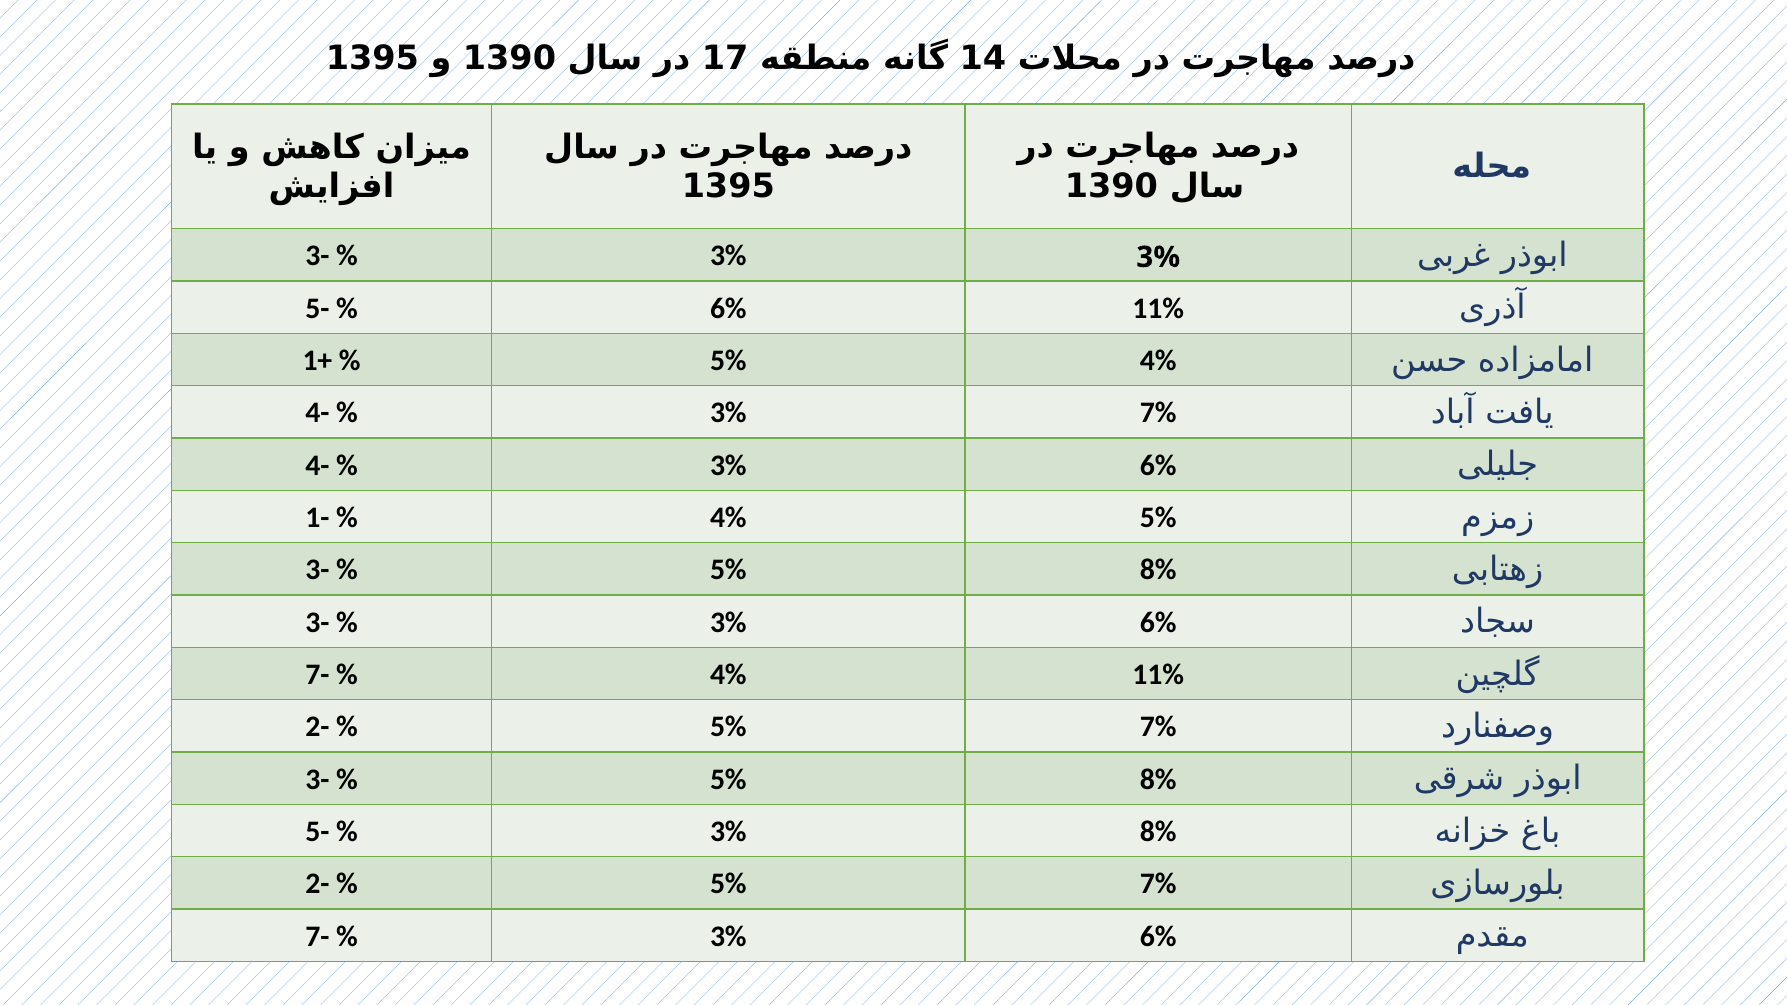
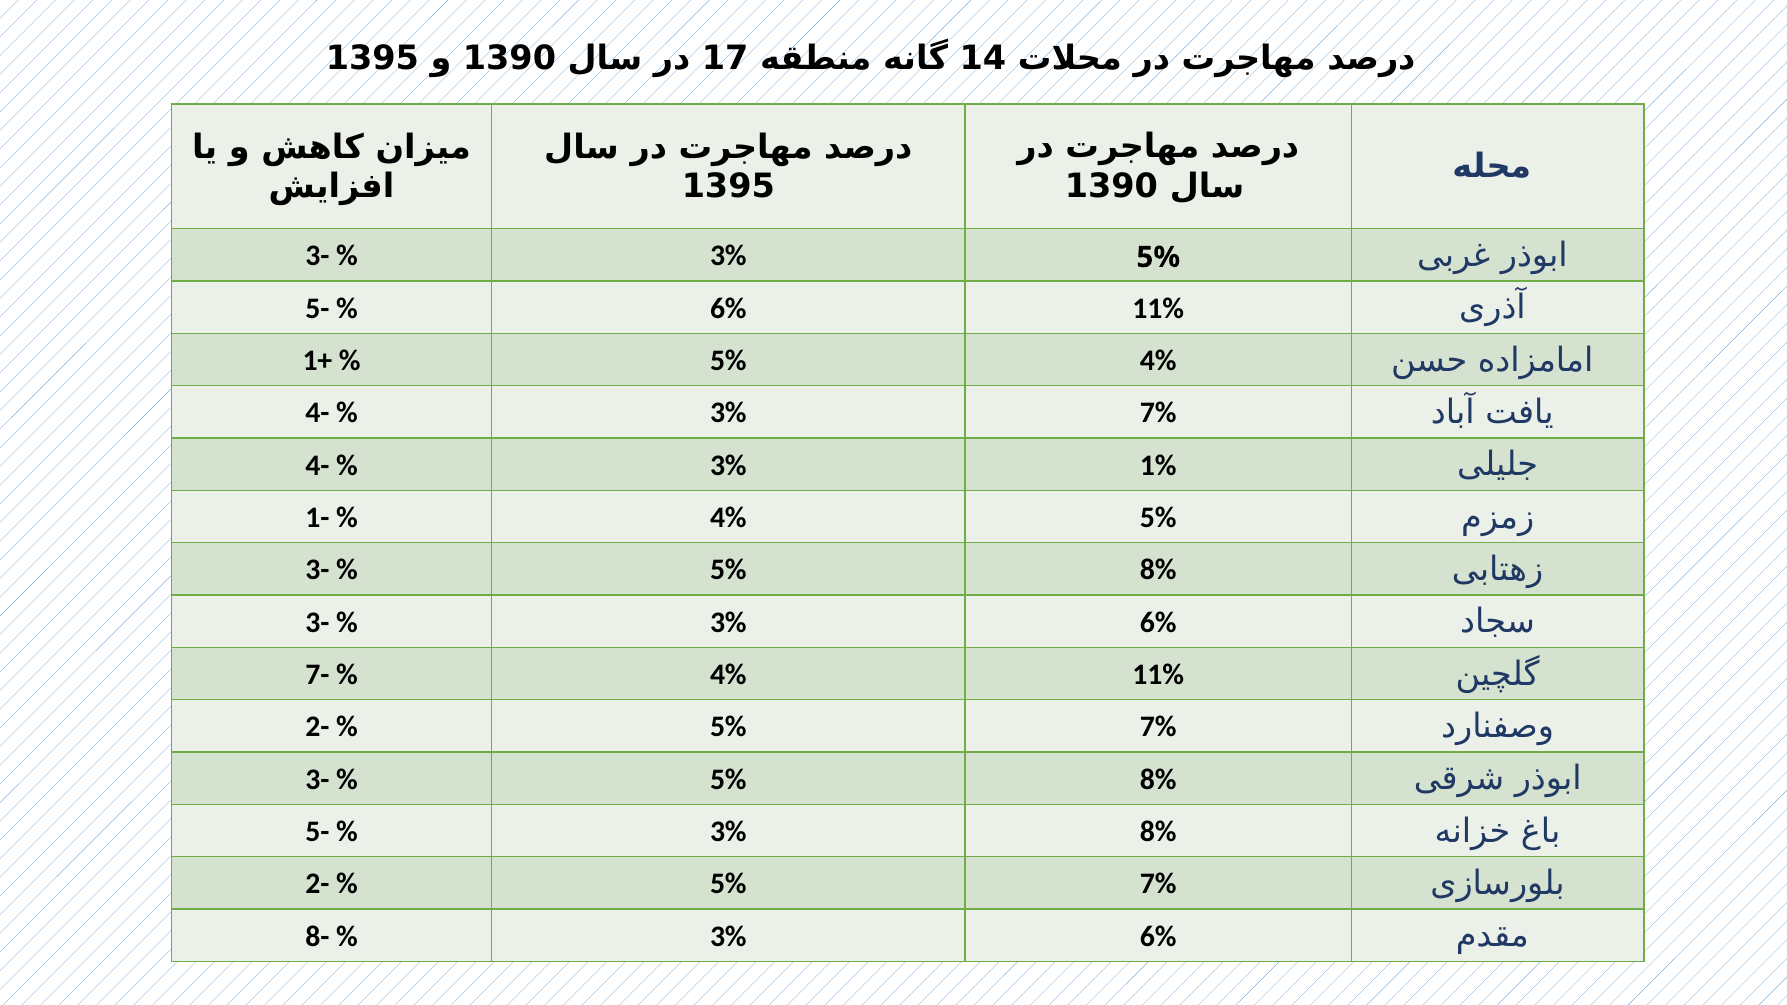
3% 3%: 3% -> 5%
6% at (1158, 465): 6% -> 1%
7- at (317, 936): 7- -> 8-
